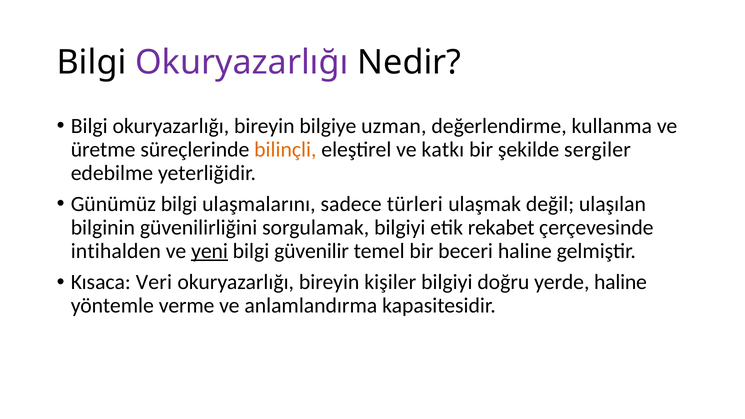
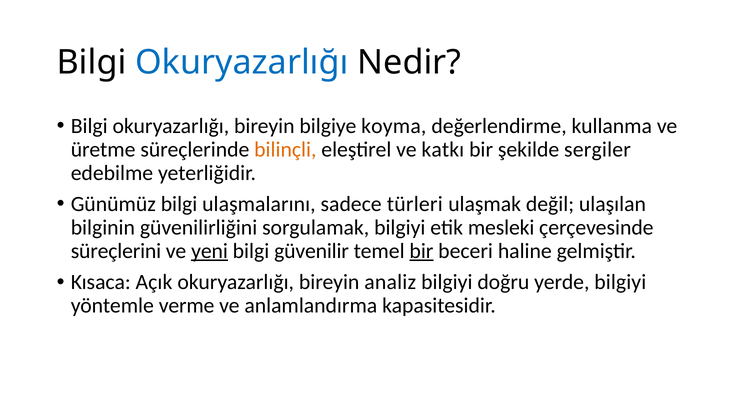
Okuryazarlığı at (242, 63) colour: purple -> blue
uzman: uzman -> koyma
rekabet: rekabet -> mesleki
intihalden: intihalden -> süreçlerini
bir at (421, 251) underline: none -> present
Veri: Veri -> Açık
kişiler: kişiler -> analiz
yerde haline: haline -> bilgiyi
